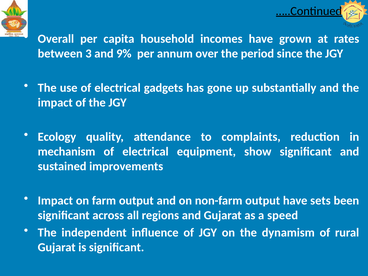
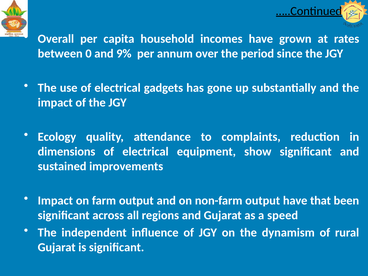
3: 3 -> 0
mechanism: mechanism -> dimensions
sets: sets -> that
